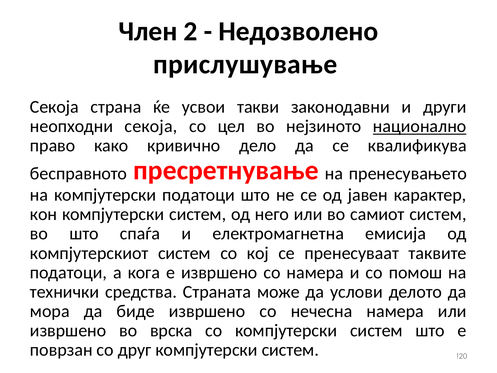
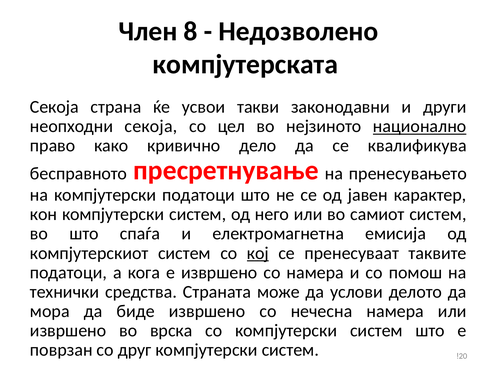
2: 2 -> 8
прислушување: прислушување -> компјутерската
кој underline: none -> present
